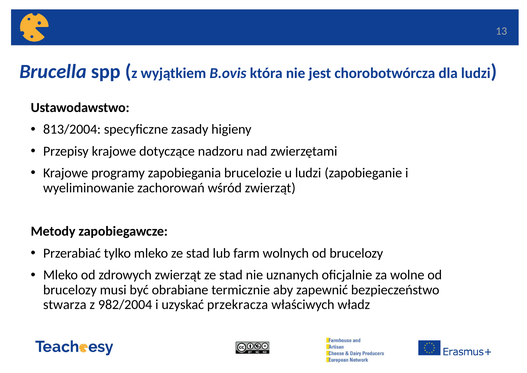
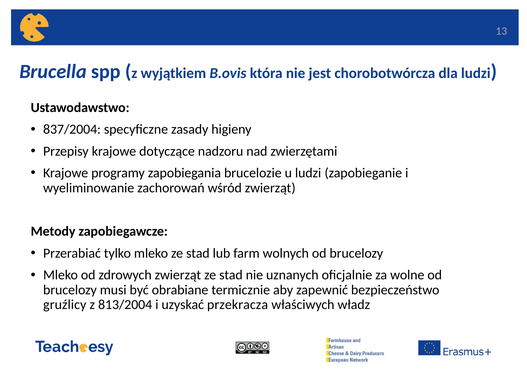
813/2004: 813/2004 -> 837/2004
stwarza: stwarza -> gruźlicy
982/2004: 982/2004 -> 813/2004
